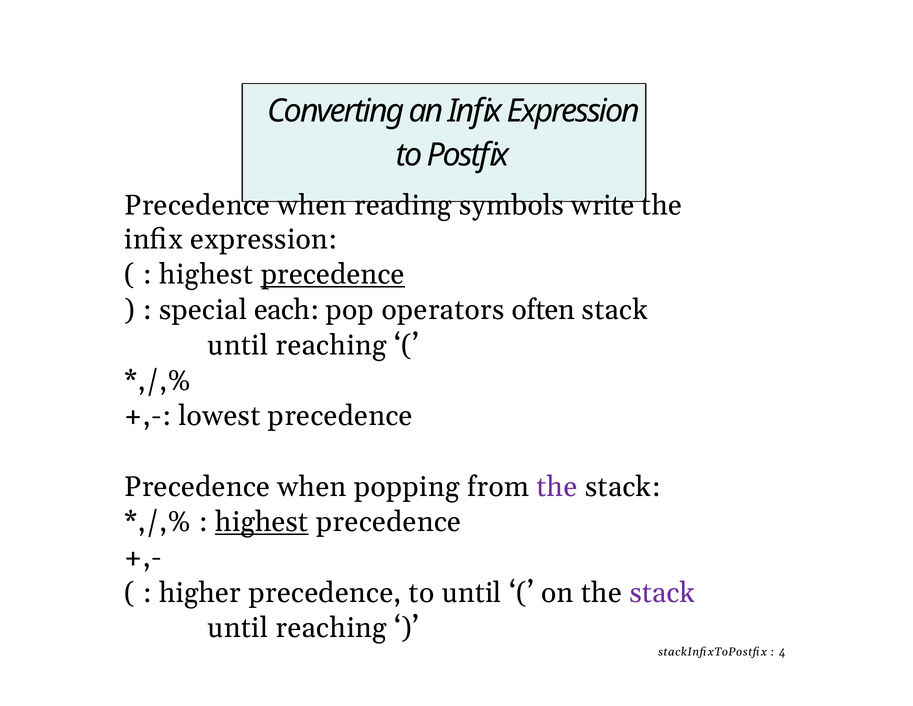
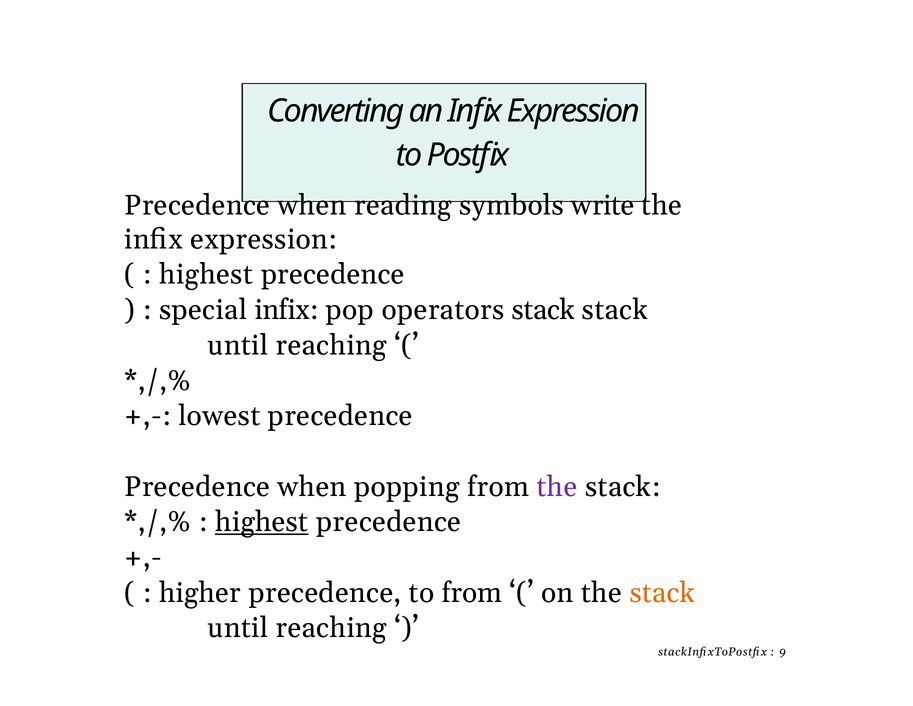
precedence at (333, 274) underline: present -> none
special each: each -> infix
operators often: often -> stack
to until: until -> from
stack at (662, 592) colour: purple -> orange
4: 4 -> 9
